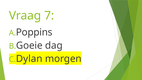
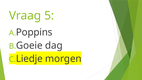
7: 7 -> 5
Dylan: Dylan -> Liedje
